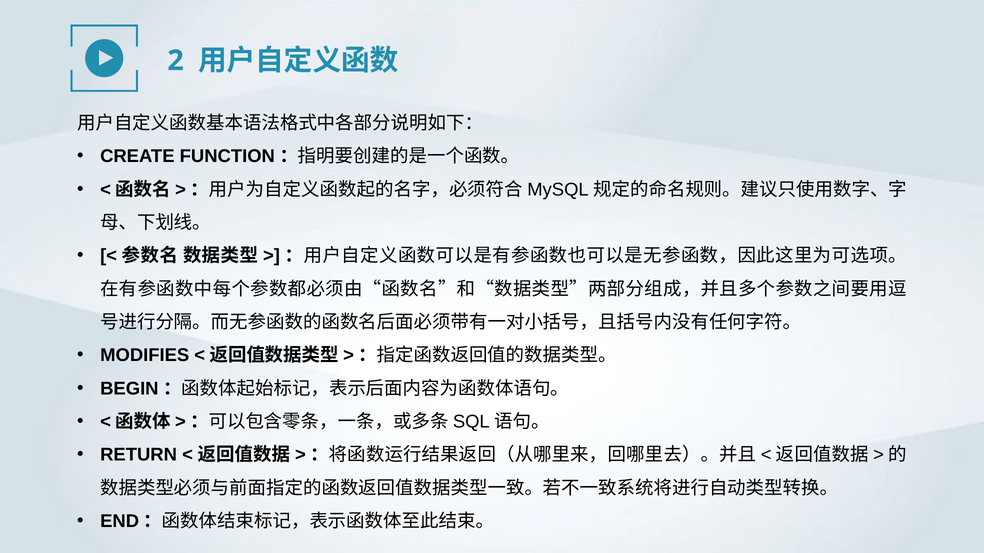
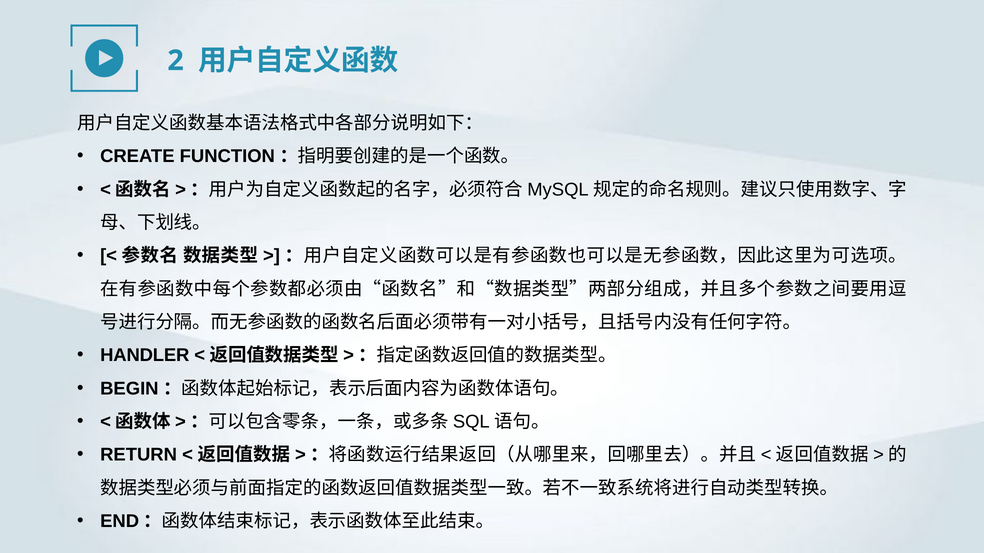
MODIFIES: MODIFIES -> HANDLER
